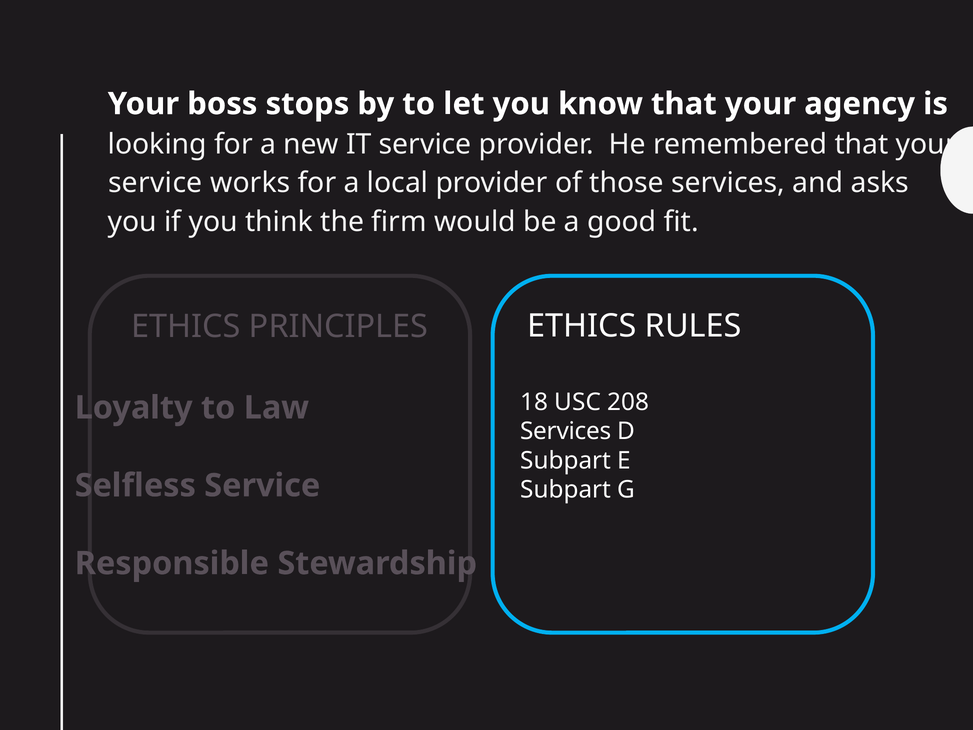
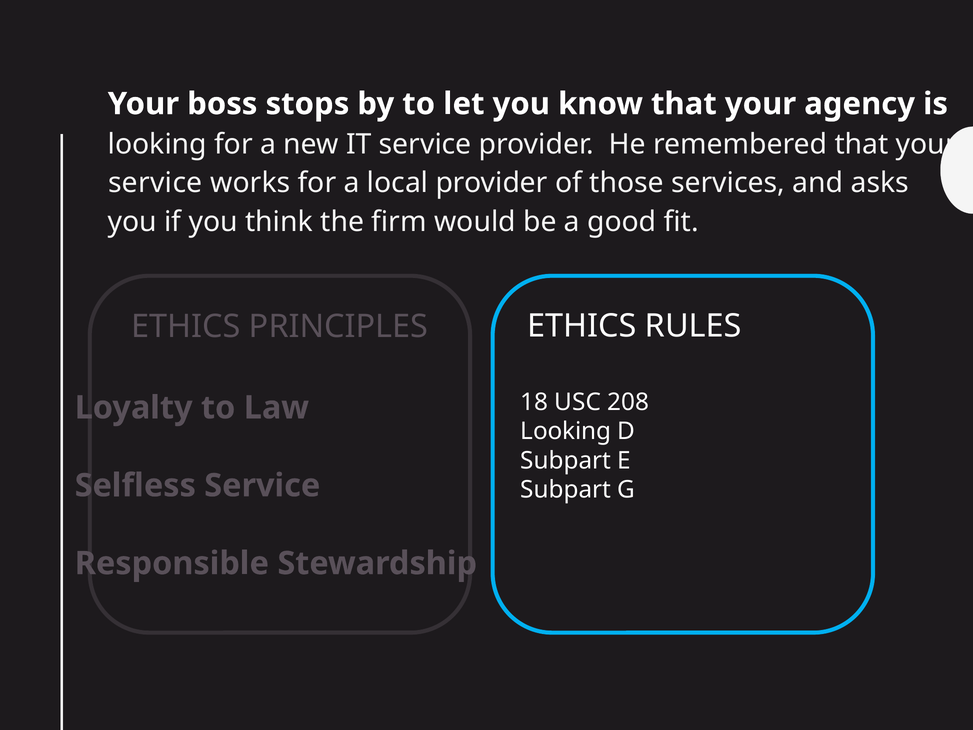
Services at (566, 431): Services -> Looking
